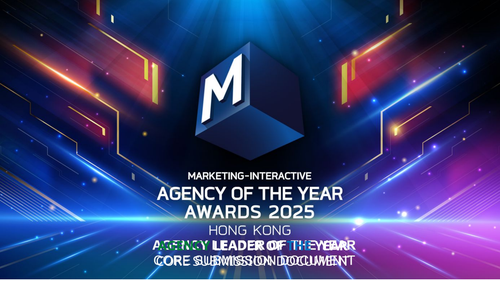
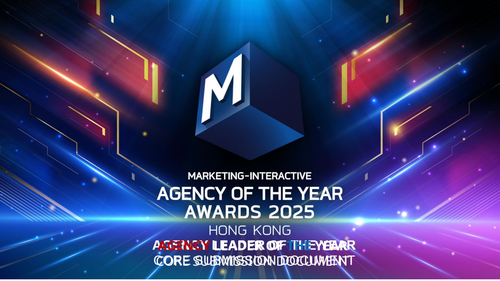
AGENCY colour: green -> red
